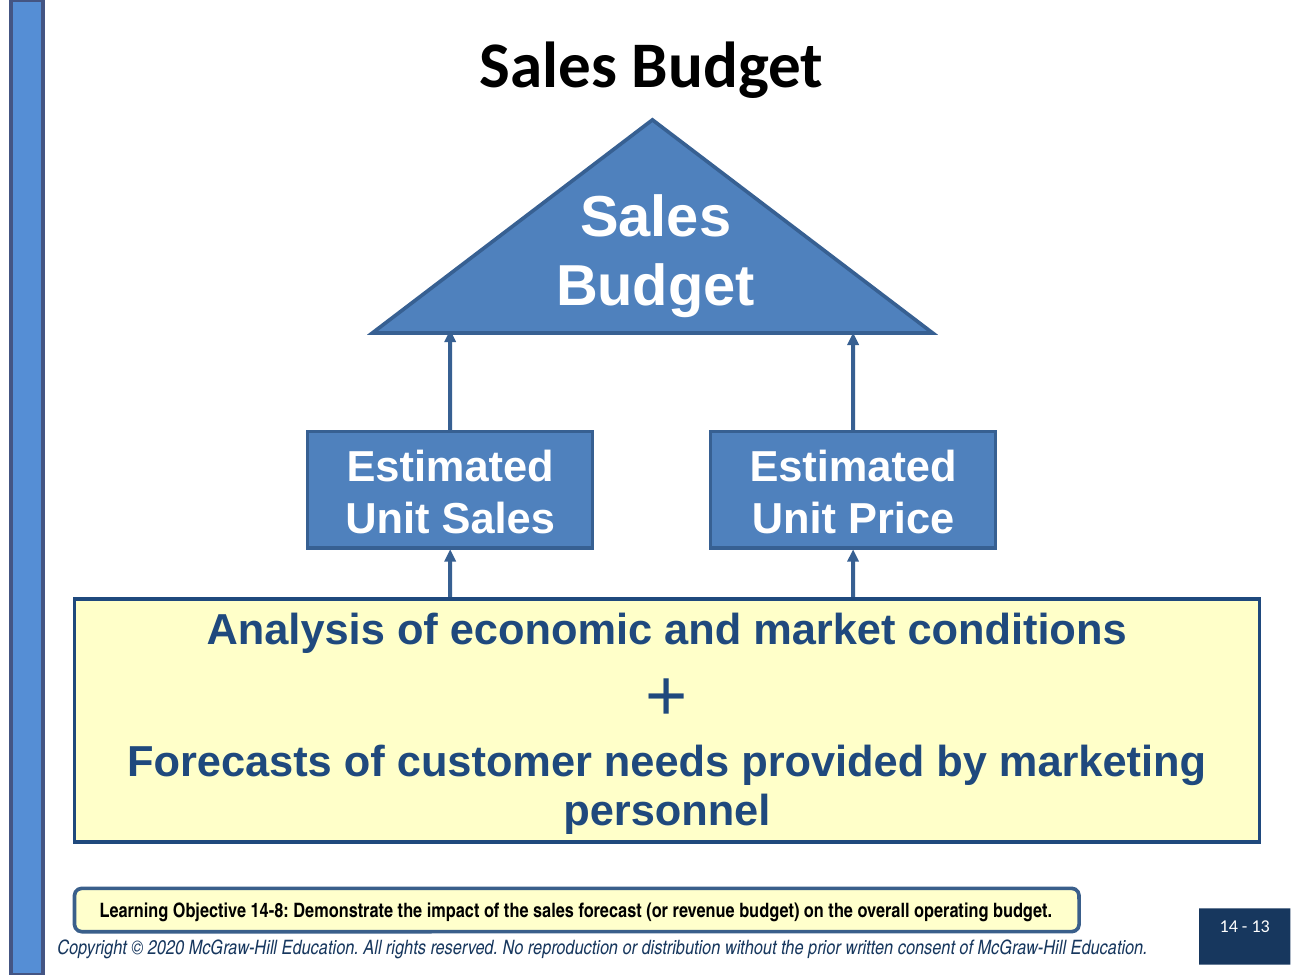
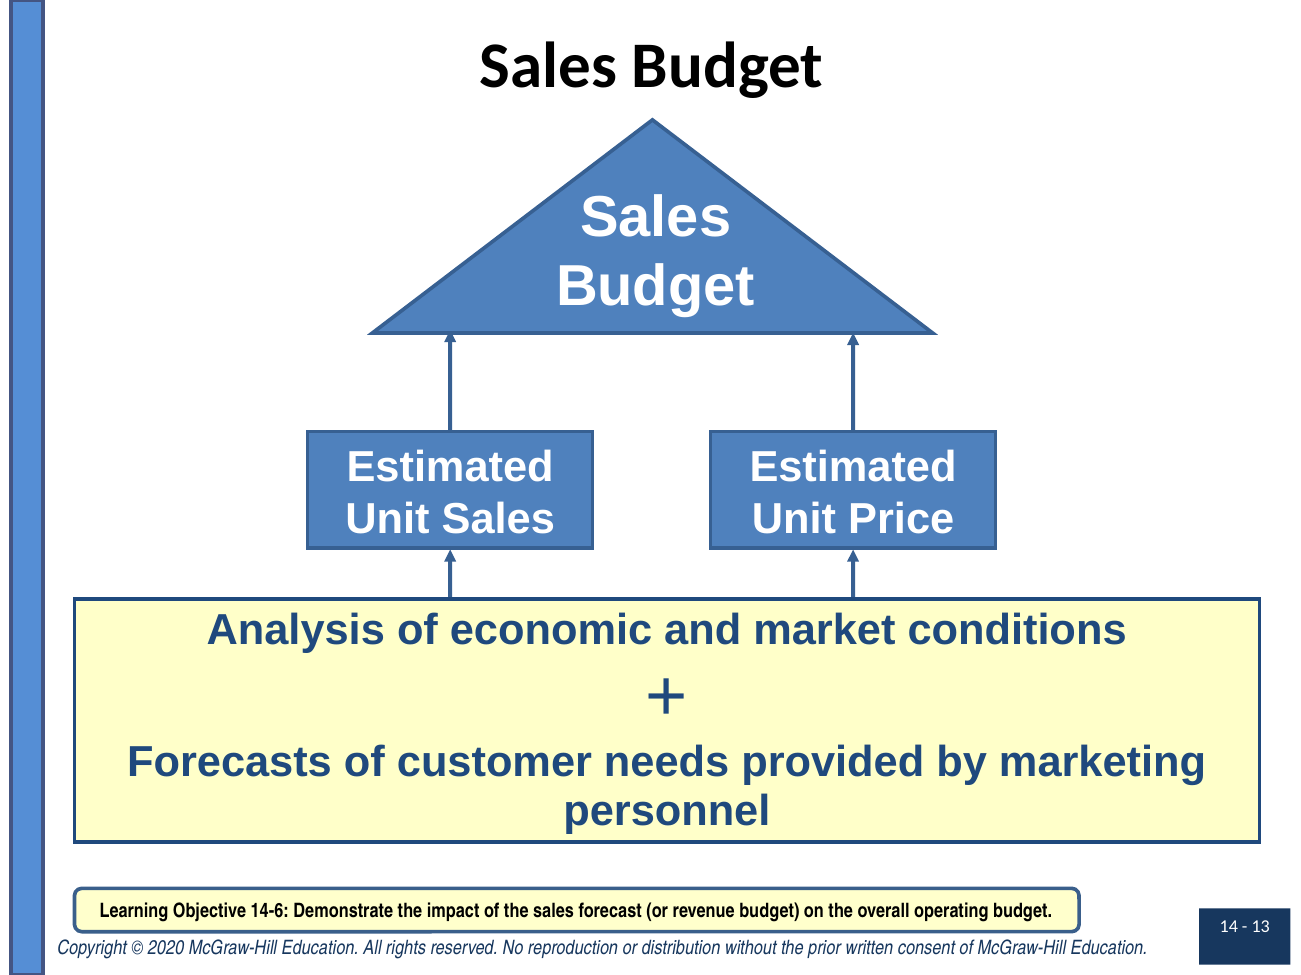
14-8: 14-8 -> 14-6
